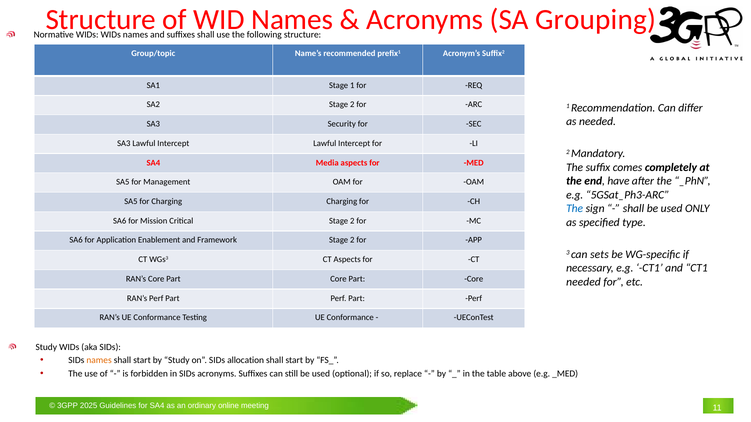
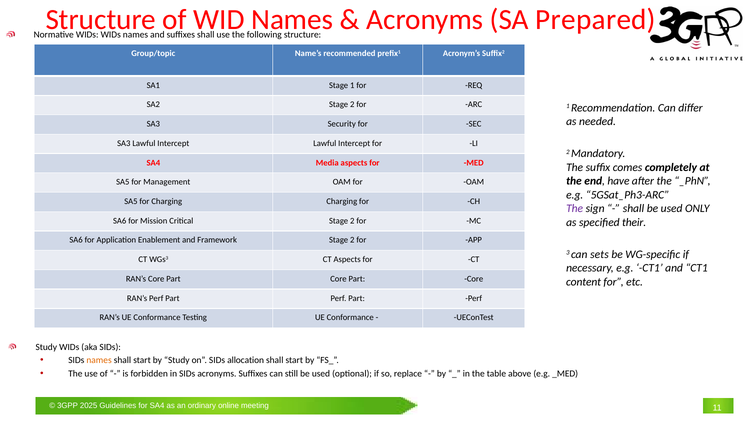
Grouping: Grouping -> Prepared
The at (575, 209) colour: blue -> purple
type: type -> their
needed at (583, 282): needed -> content
